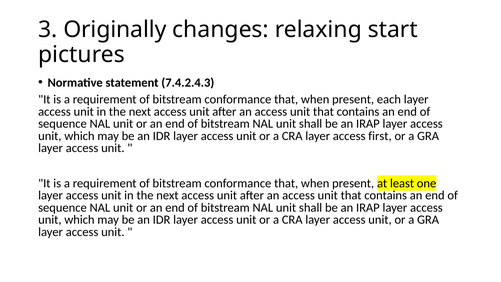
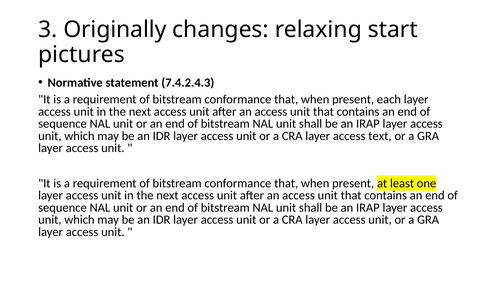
first: first -> text
